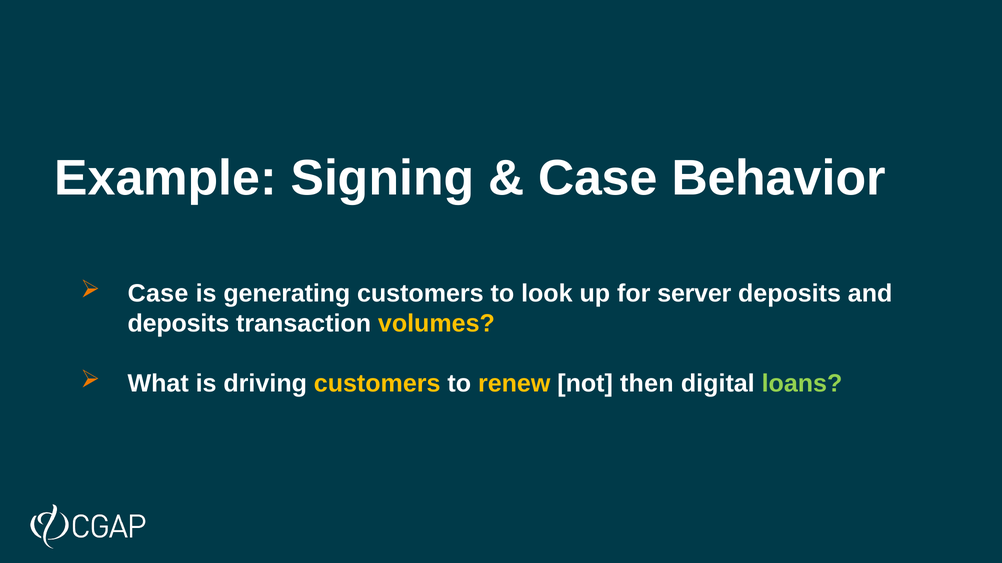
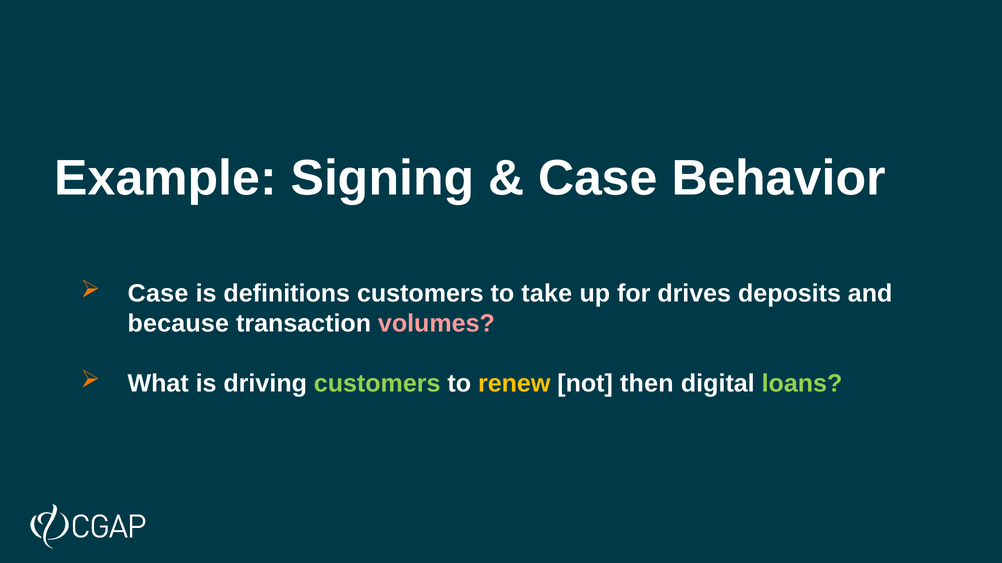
generating: generating -> definitions
look: look -> take
server: server -> drives
deposits at (178, 324): deposits -> because
volumes colour: yellow -> pink
customers at (377, 384) colour: yellow -> light green
